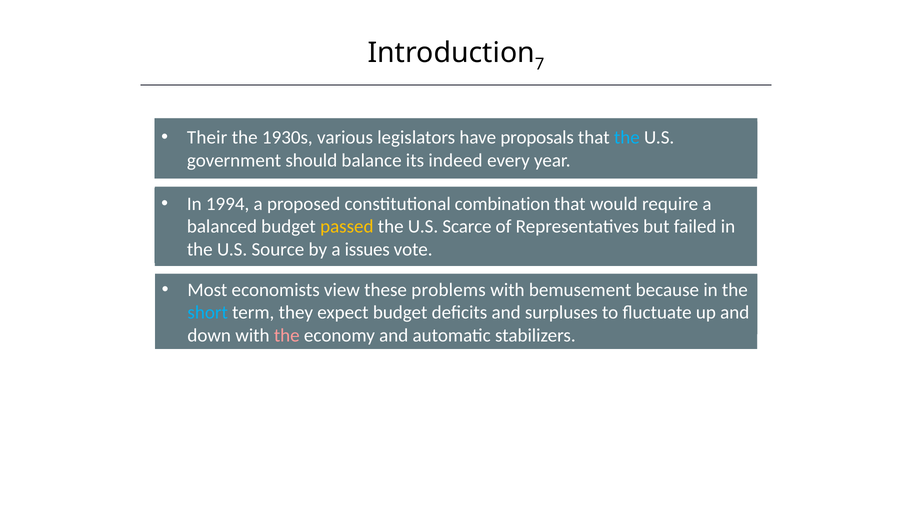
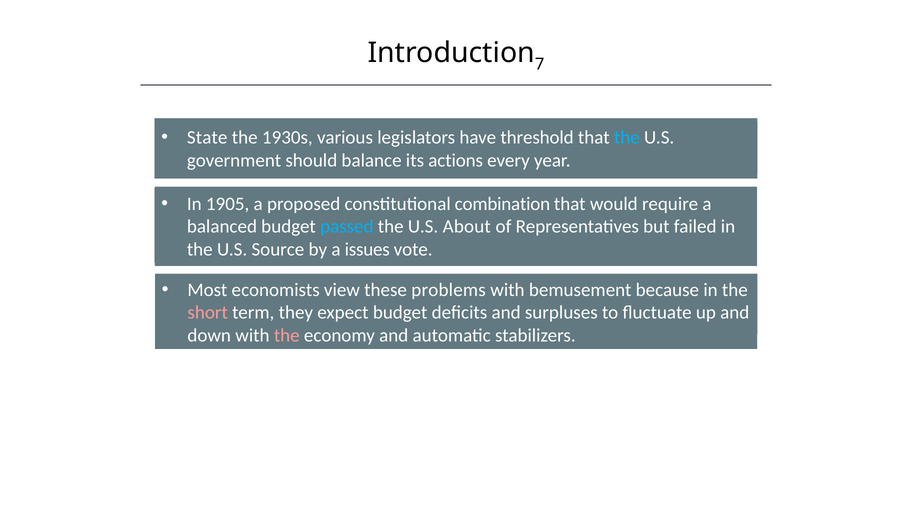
Their: Their -> State
proposals: proposals -> threshold
indeed: indeed -> actions
1994: 1994 -> 1905
passed colour: yellow -> light blue
Scarce: Scarce -> About
short colour: light blue -> pink
